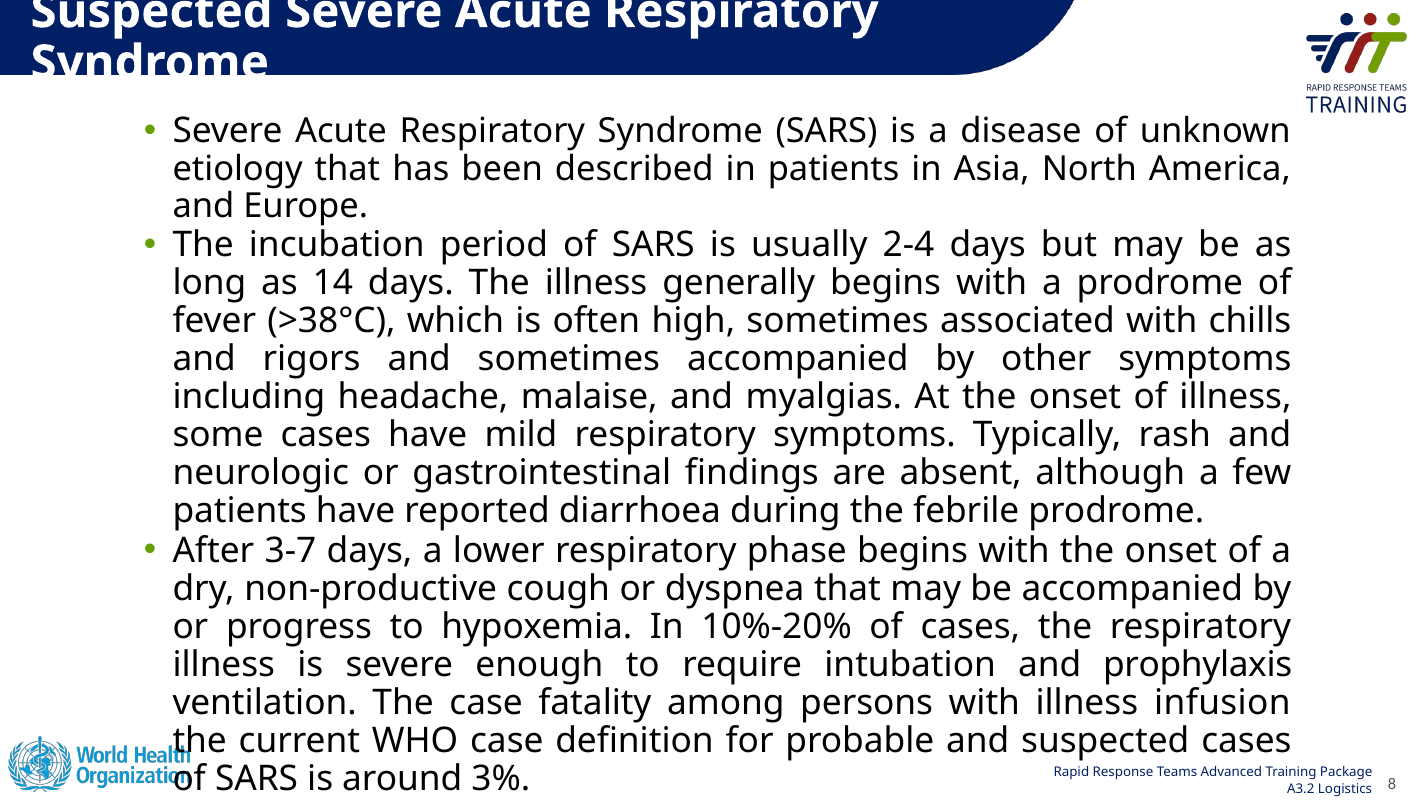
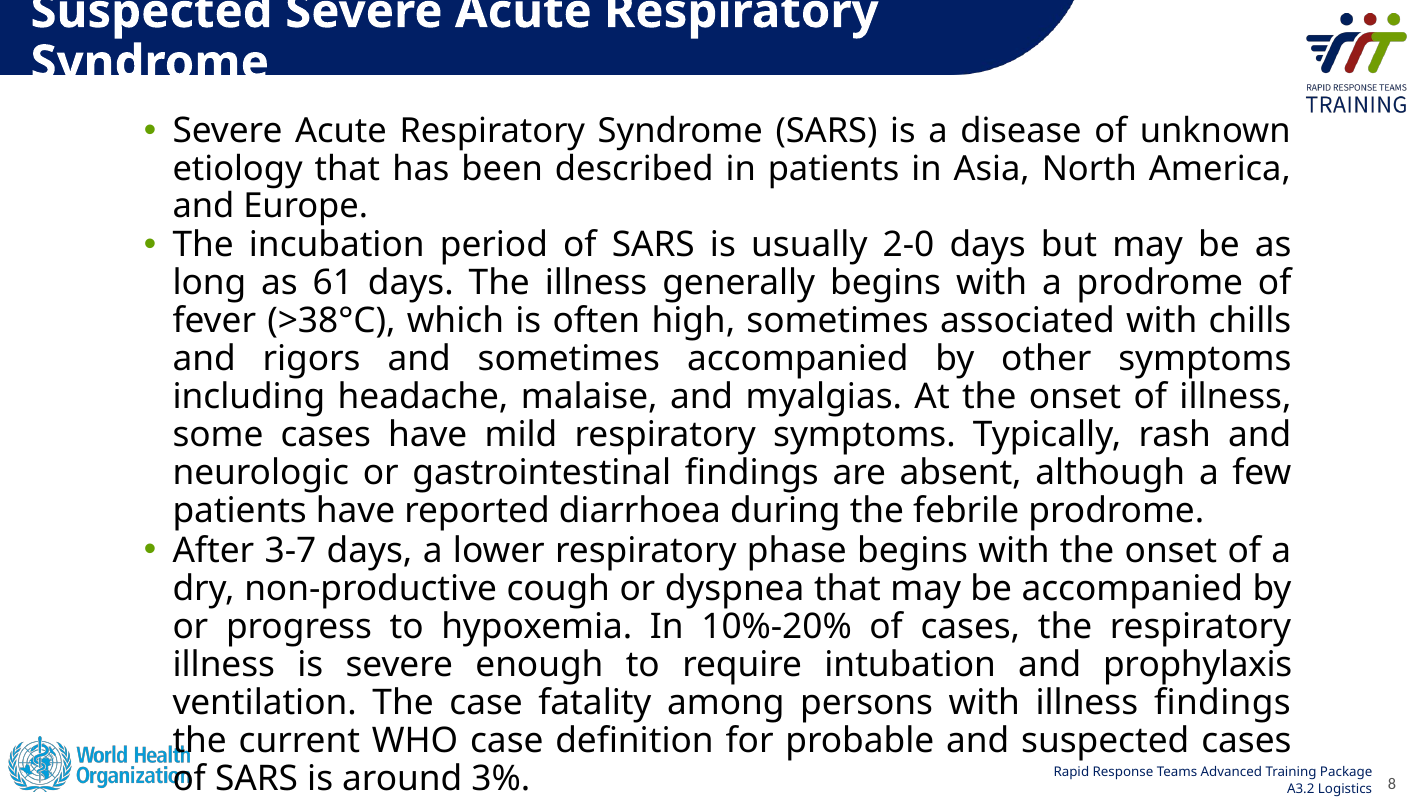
2-4: 2-4 -> 2-0
14: 14 -> 61
illness infusion: infusion -> findings
